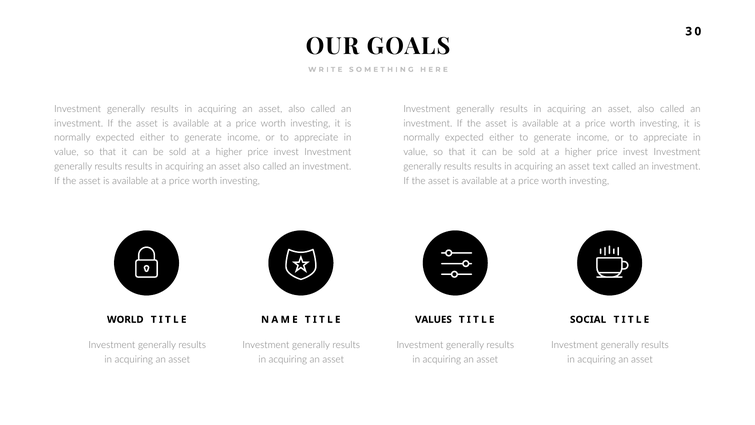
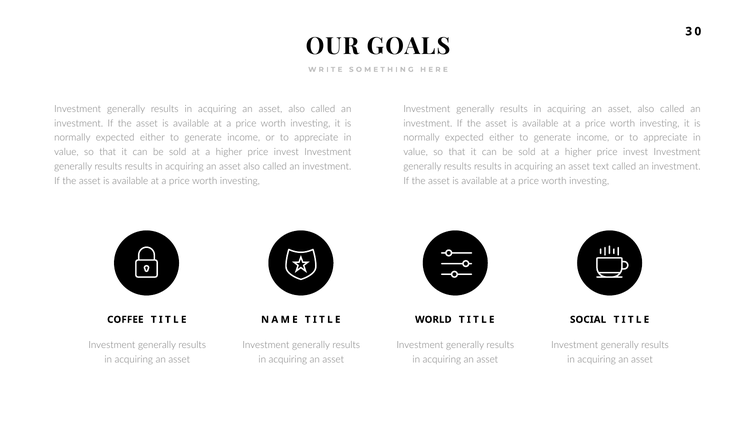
WORLD: WORLD -> COFFEE
VALUES: VALUES -> WORLD
